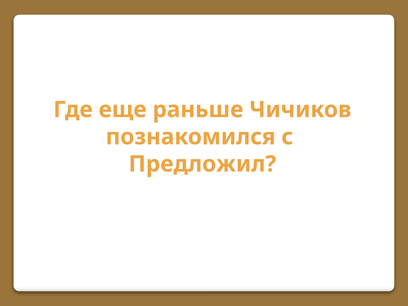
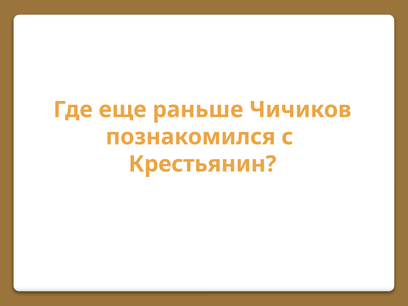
Предложил: Предложил -> Крестьянин
